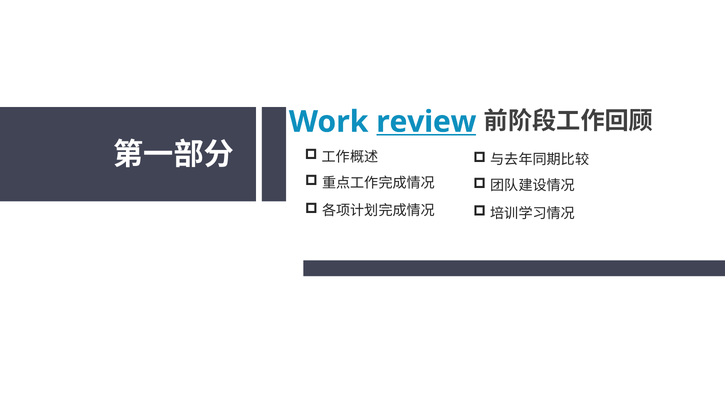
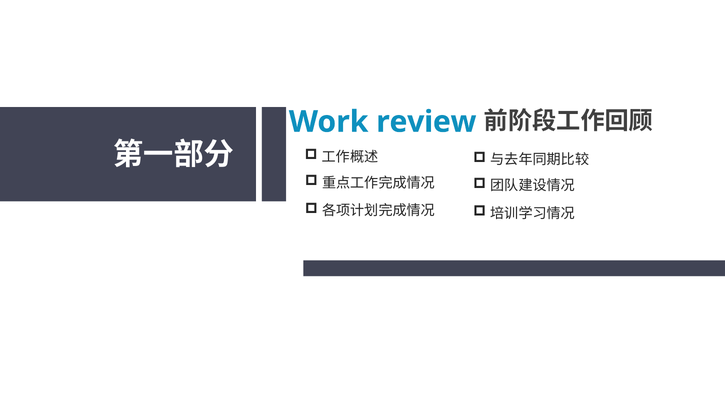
review underline: present -> none
